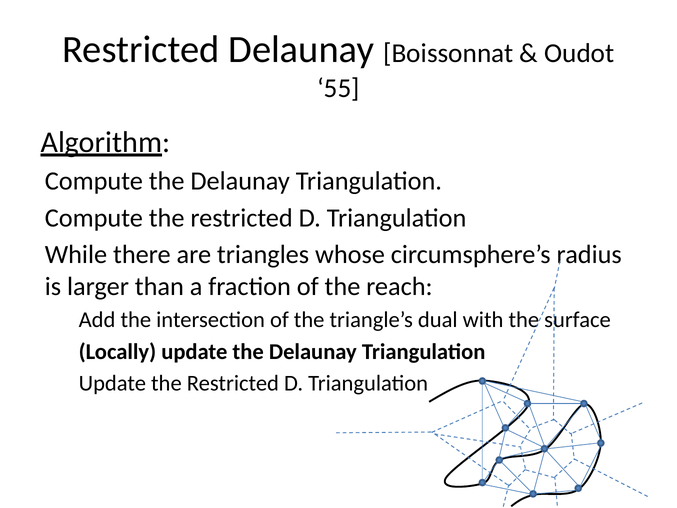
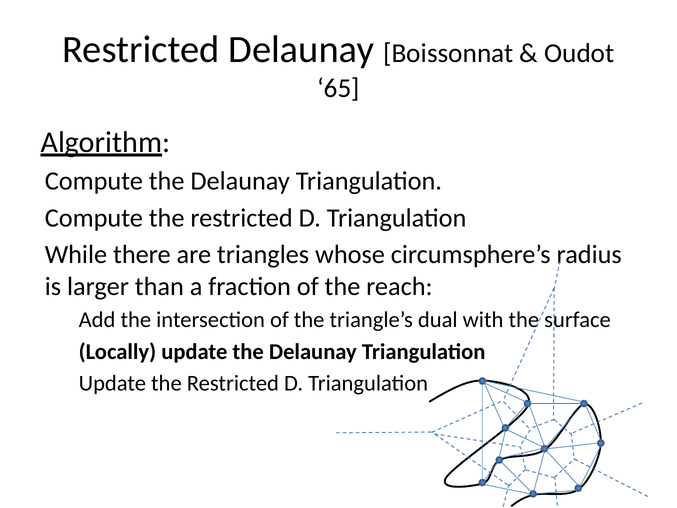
55: 55 -> 65
